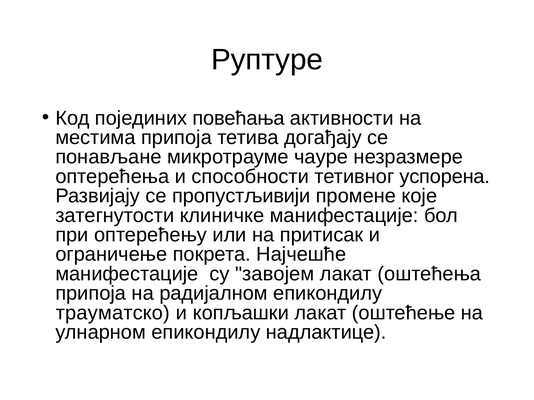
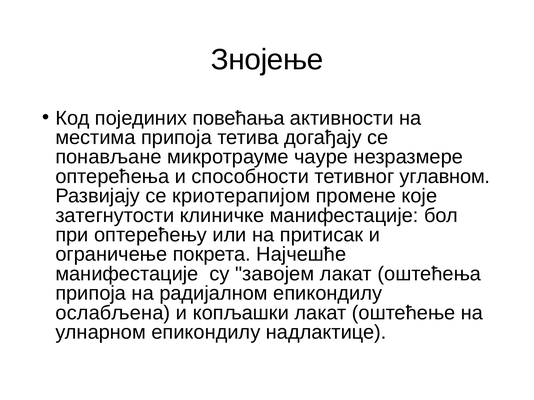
Руптуре: Руптуре -> Знојење
успорена: успорена -> углавном
пропустљивији: пропустљивији -> криотерапијом
трауматско: трауматско -> ослабљена
